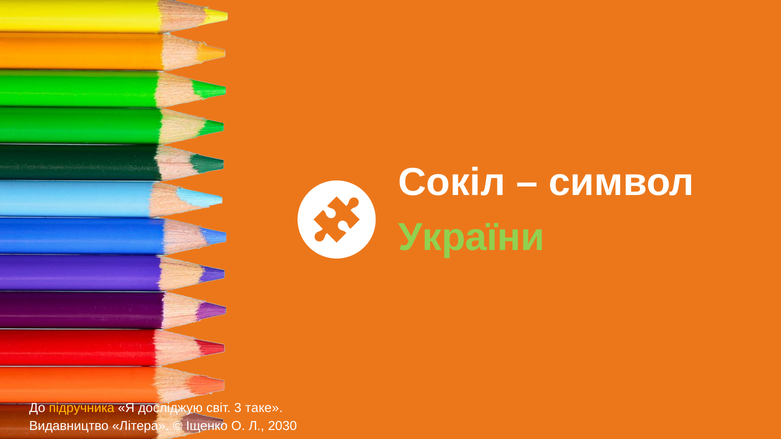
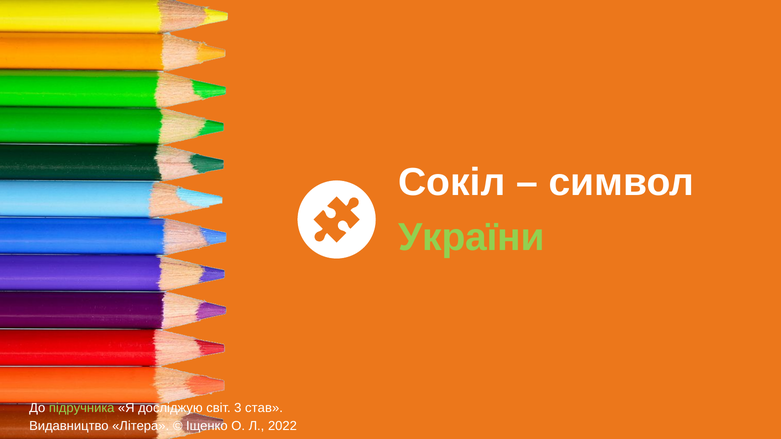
підручника colour: yellow -> light green
таке: таке -> став
2030: 2030 -> 2022
